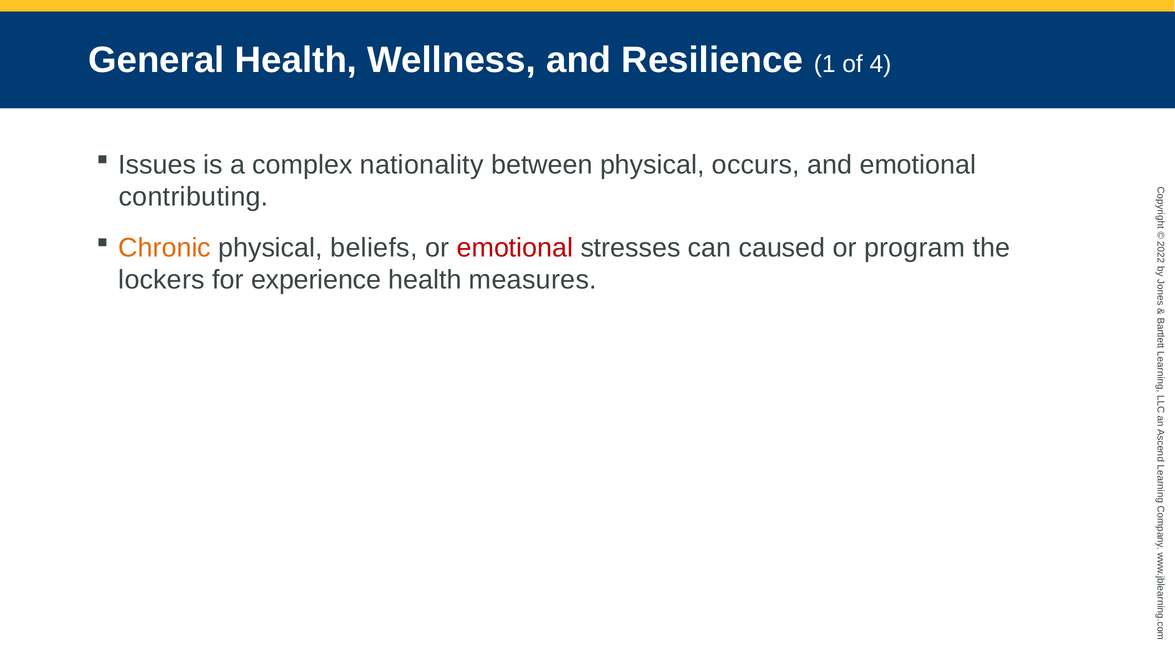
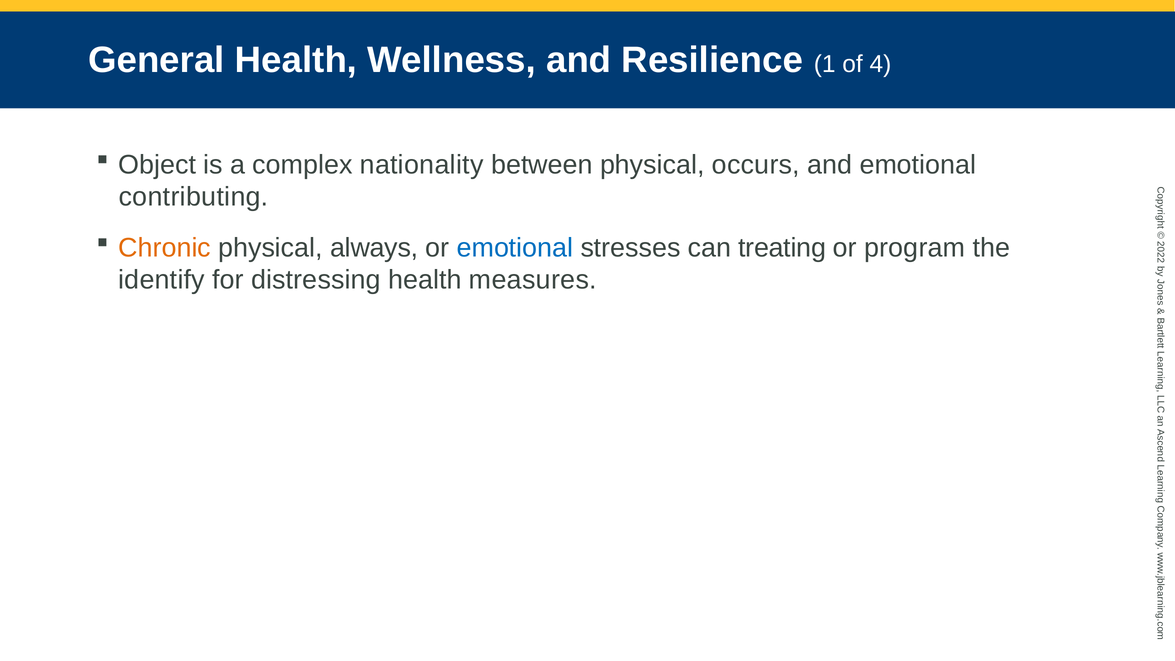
Issues: Issues -> Object
beliefs: beliefs -> always
emotional at (515, 248) colour: red -> blue
caused: caused -> treating
lockers: lockers -> identify
experience: experience -> distressing
